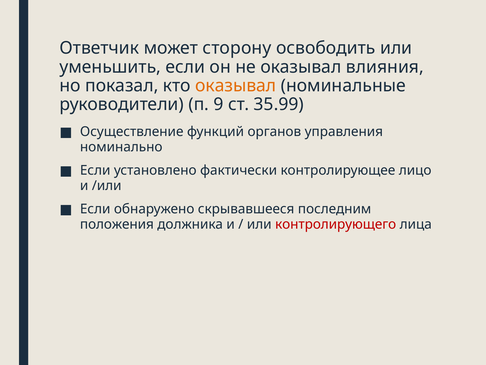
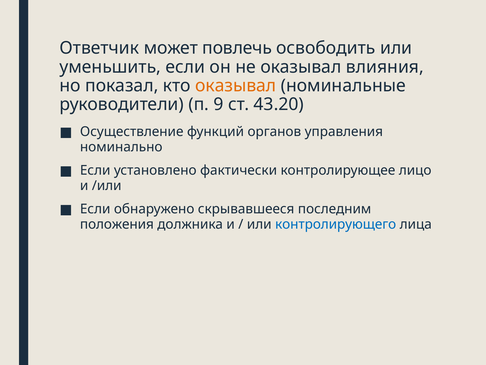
сторону: сторону -> повлечь
35.99: 35.99 -> 43.20
контролирующего colour: red -> blue
